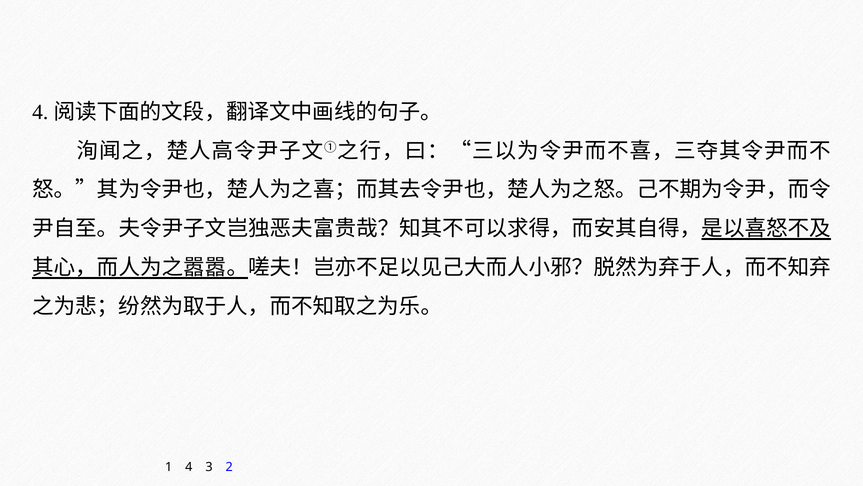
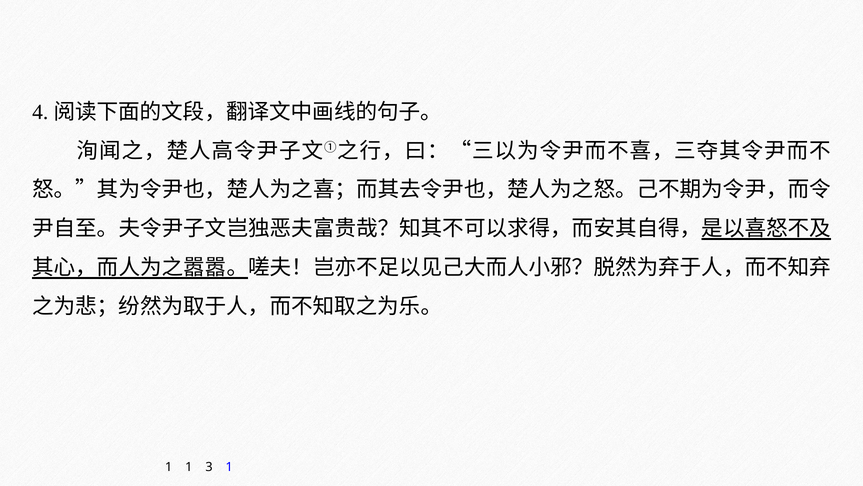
1 4: 4 -> 1
3 2: 2 -> 1
